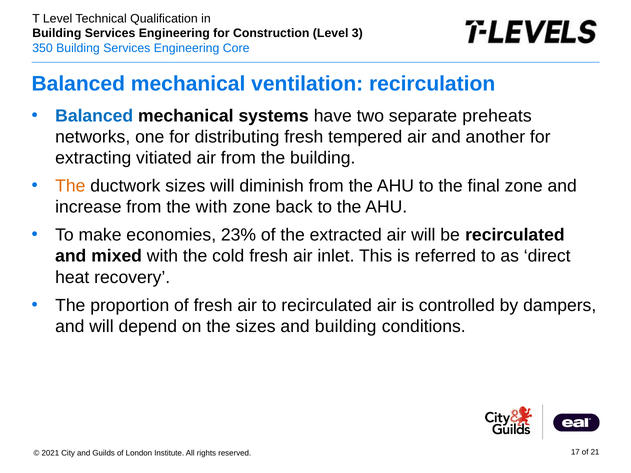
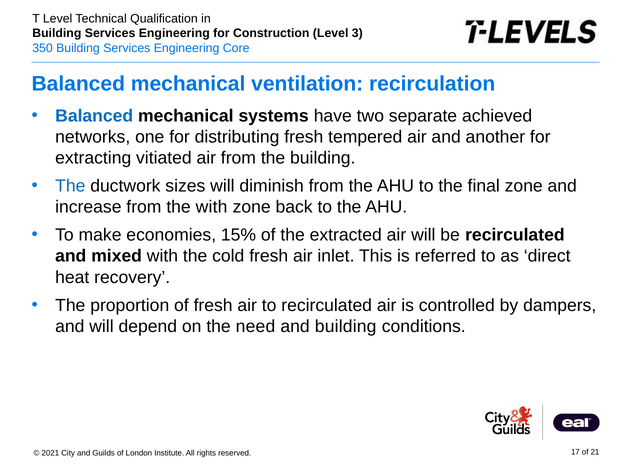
preheats: preheats -> achieved
The at (70, 186) colour: orange -> blue
23%: 23% -> 15%
the sizes: sizes -> need
